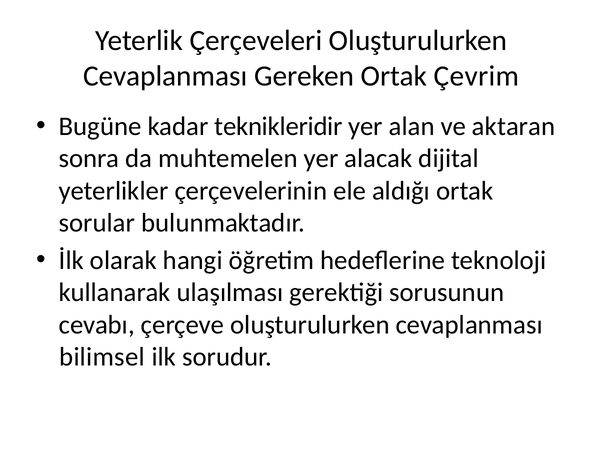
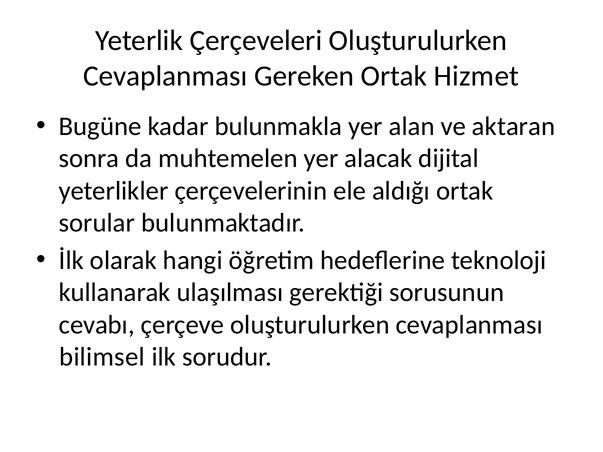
Çevrim: Çevrim -> Hizmet
teknikleridir: teknikleridir -> bulunmakla
